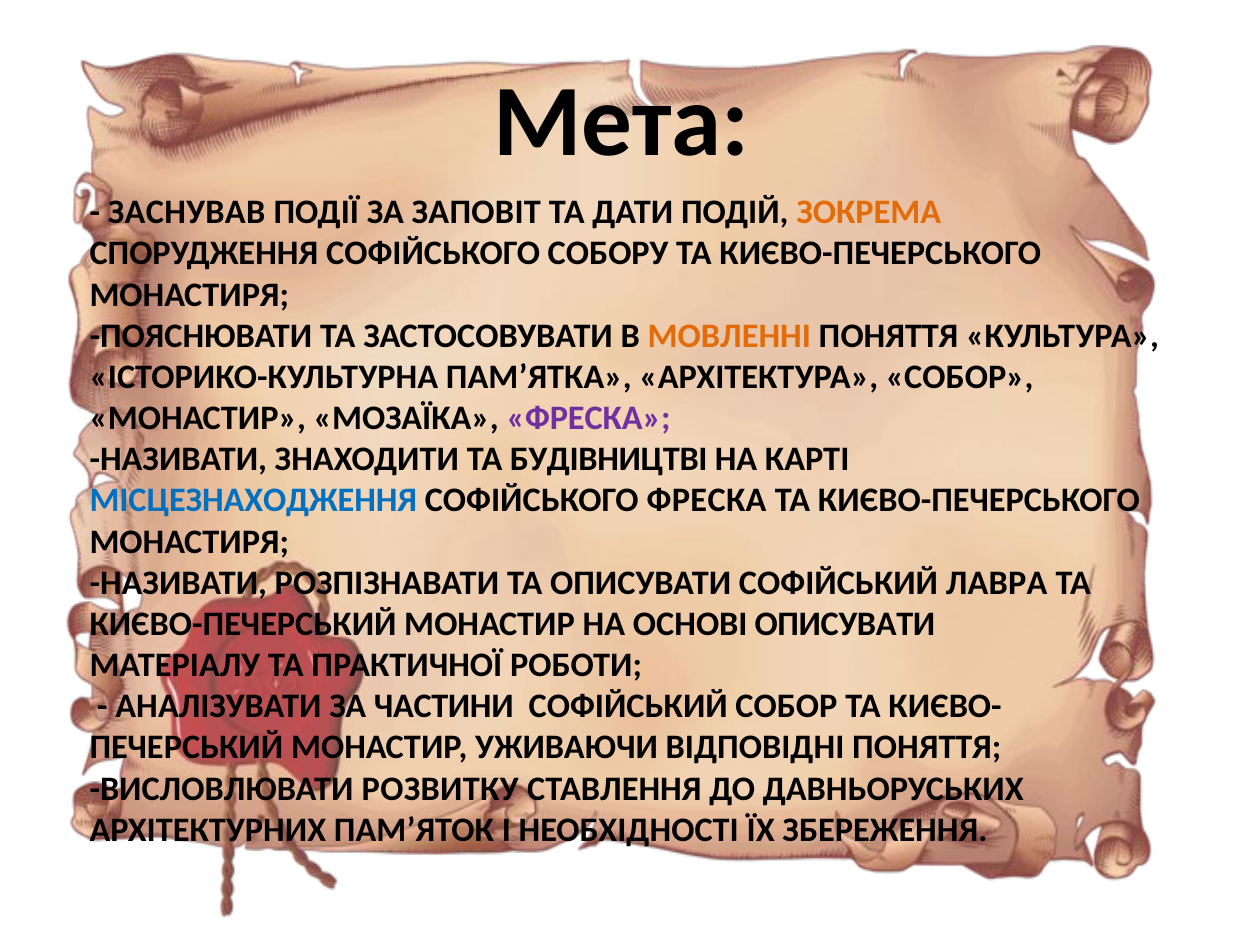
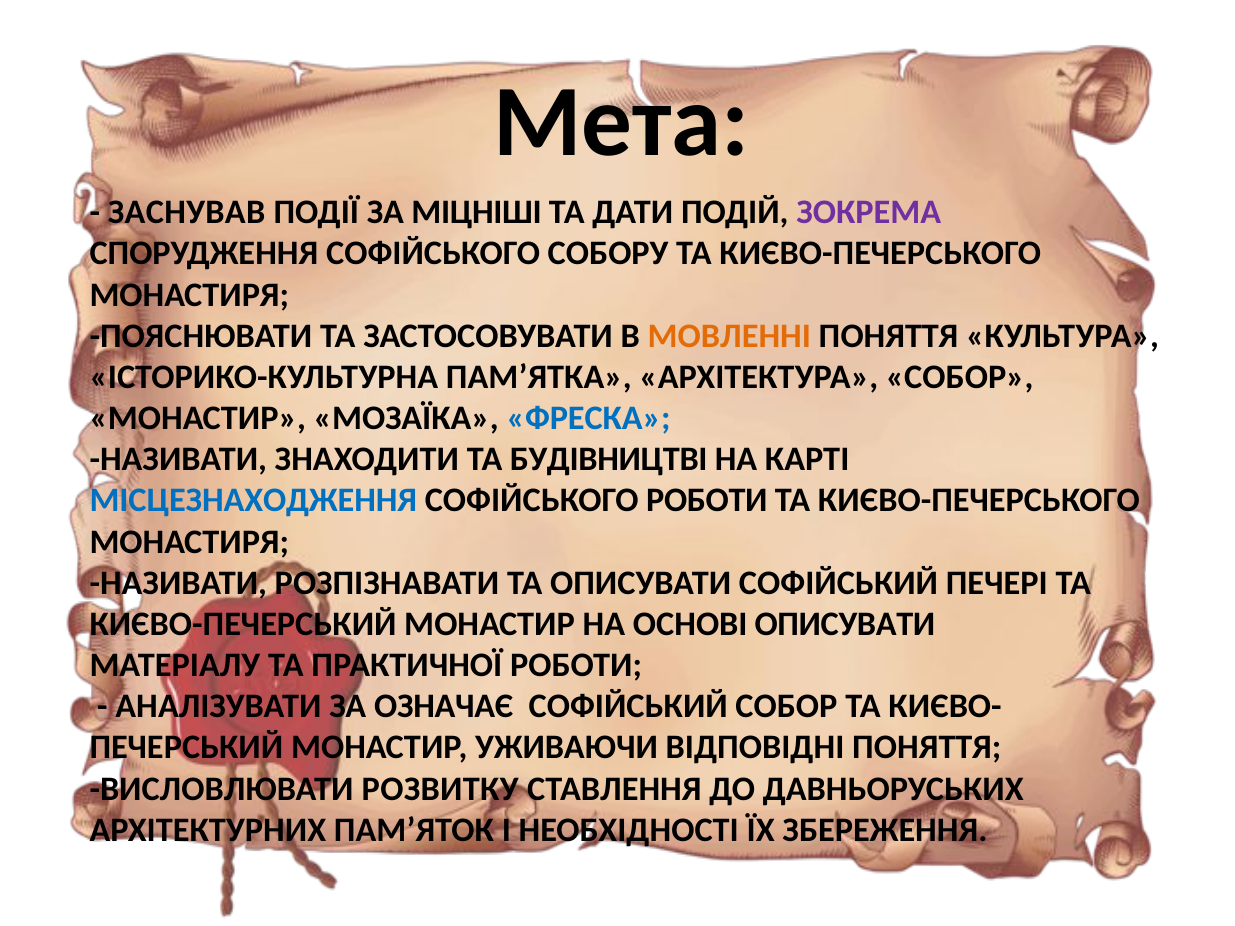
ЗАПОВІТ: ЗАПОВІТ -> МІЦНІШІ
ЗОКРЕМА colour: orange -> purple
ФРЕСКА at (589, 418) colour: purple -> blue
СОФІЙСЬКОГО ФРЕСКА: ФРЕСКА -> РОБОТИ
ЛАВРА: ЛАВРА -> ПЕЧЕРІ
ЧАСТИНИ: ЧАСТИНИ -> ОЗНАЧАЄ
